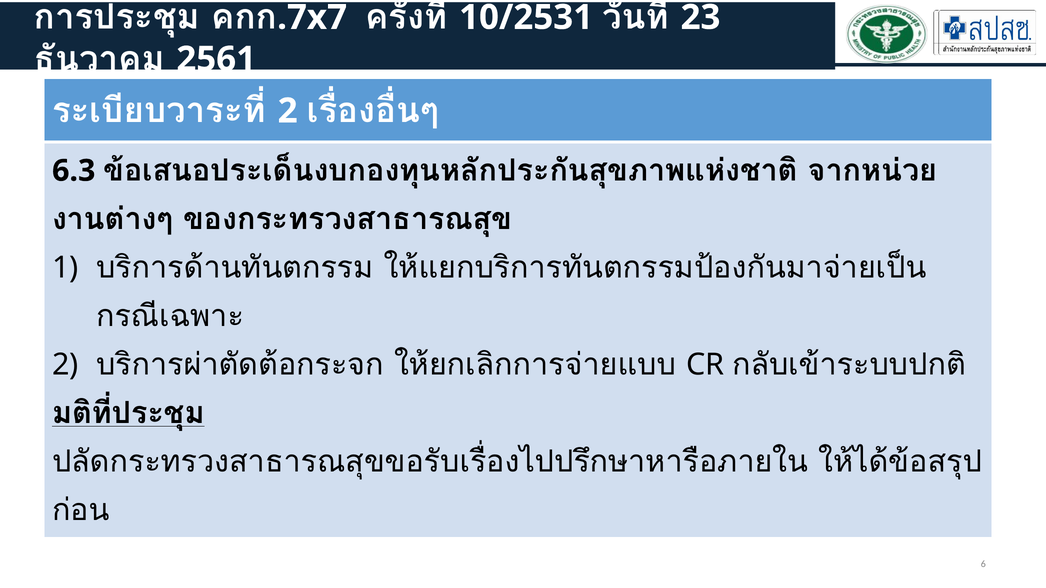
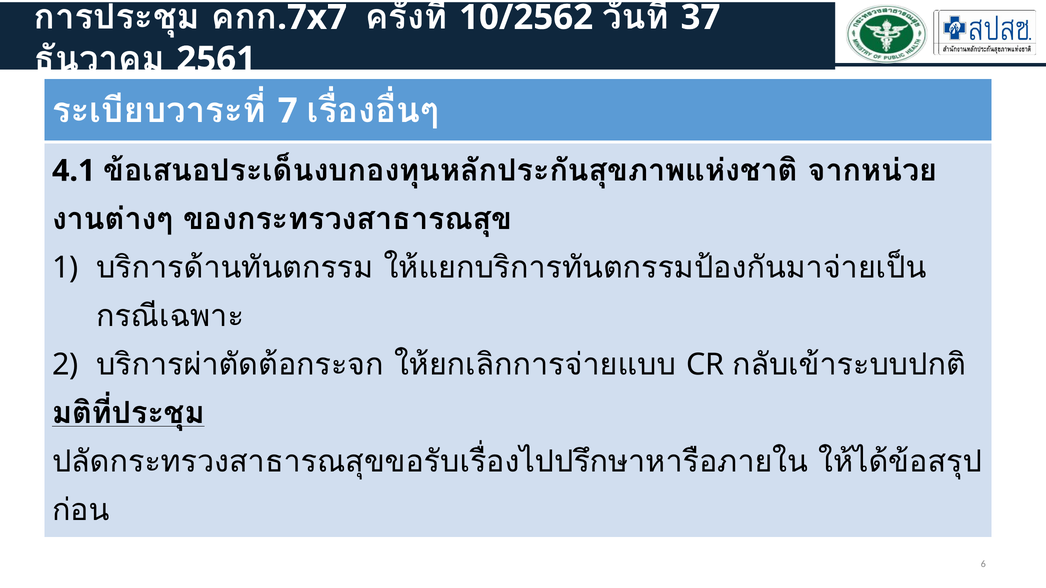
10/2531: 10/2531 -> 10/2562
23: 23 -> 37
2 at (288, 111): 2 -> 7
6.3: 6.3 -> 4.1
